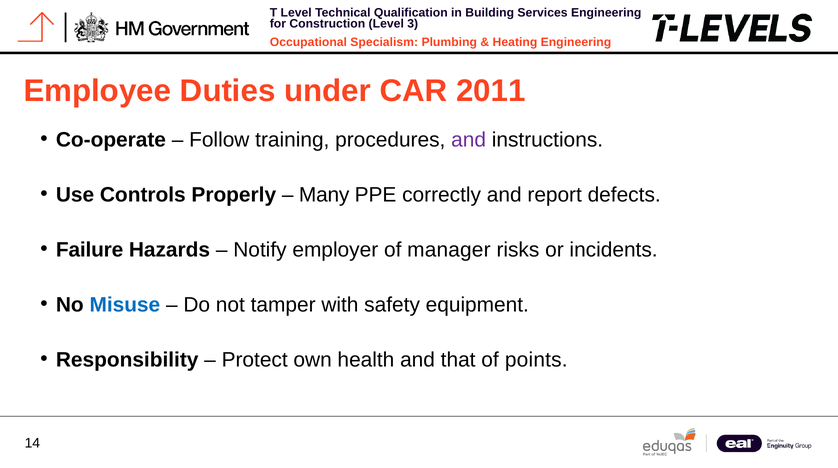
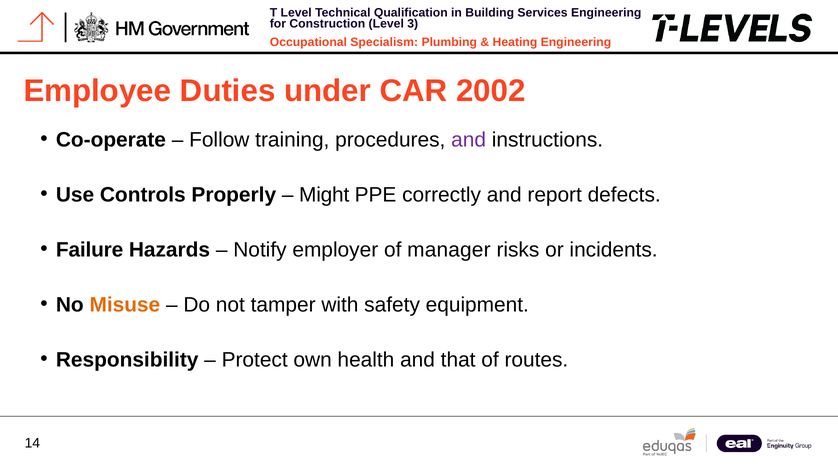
2011: 2011 -> 2002
Many: Many -> Might
Misuse colour: blue -> orange
points: points -> routes
